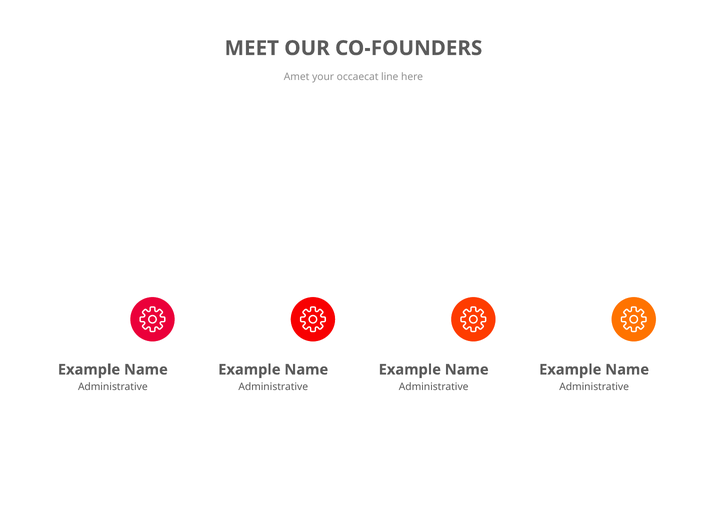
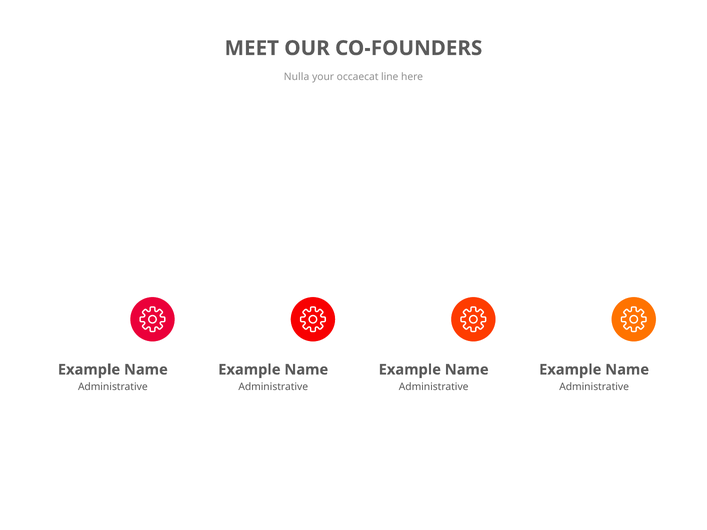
Amet: Amet -> Nulla
